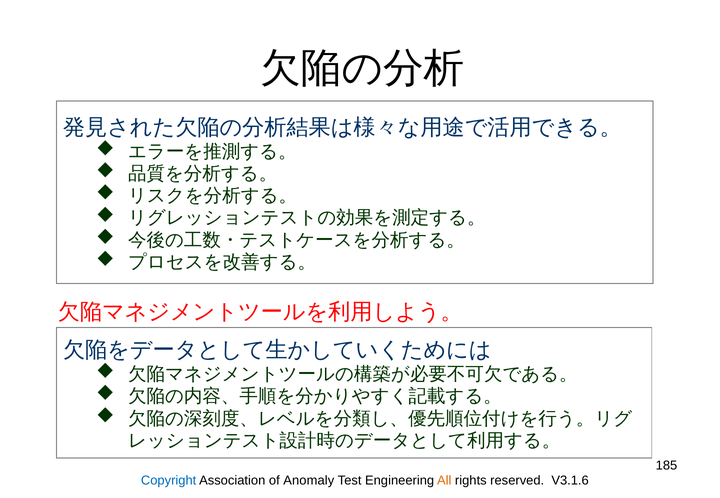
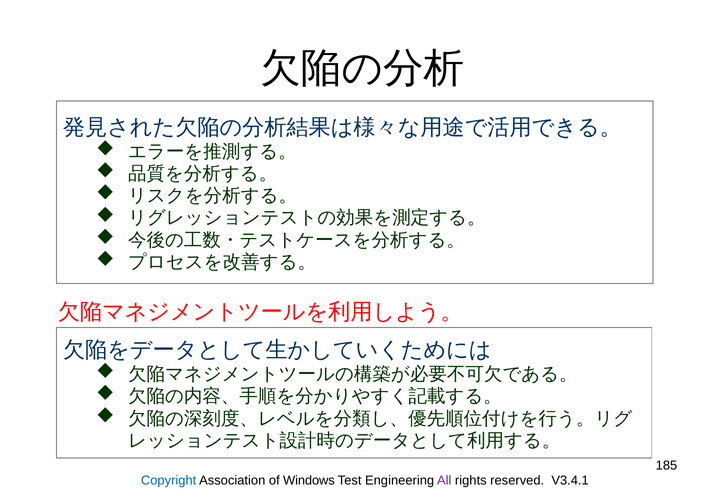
Anomaly: Anomaly -> Windows
All colour: orange -> purple
V3.1.6: V3.1.6 -> V3.4.1
